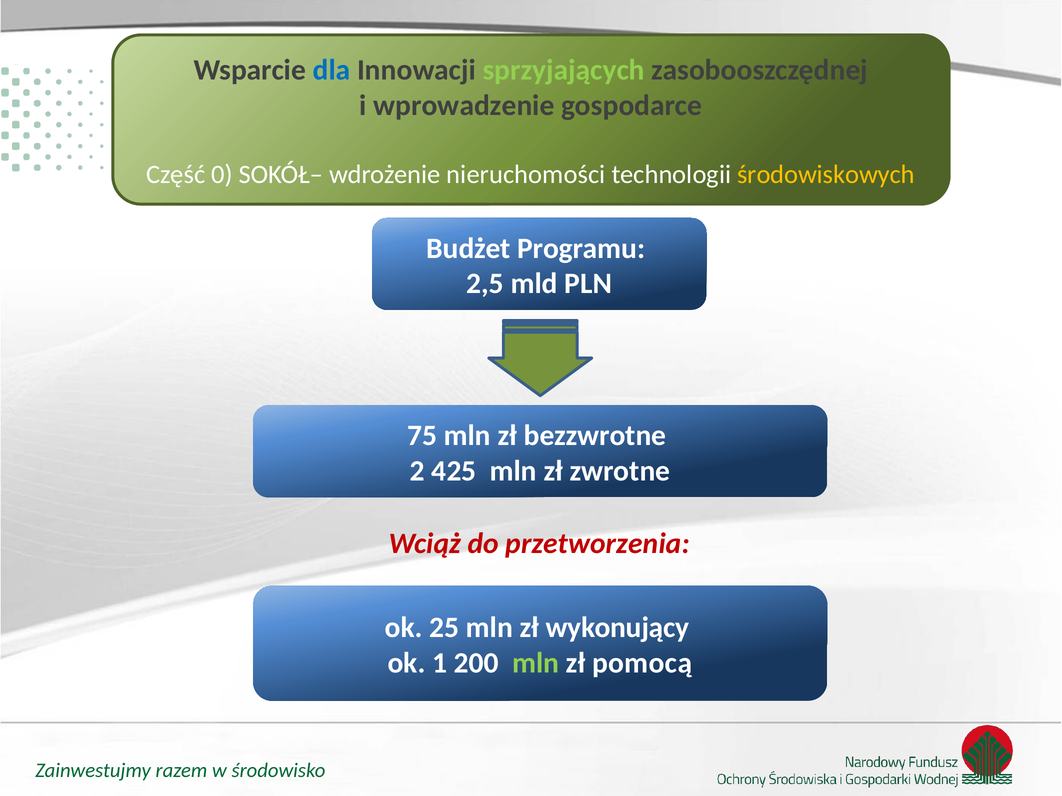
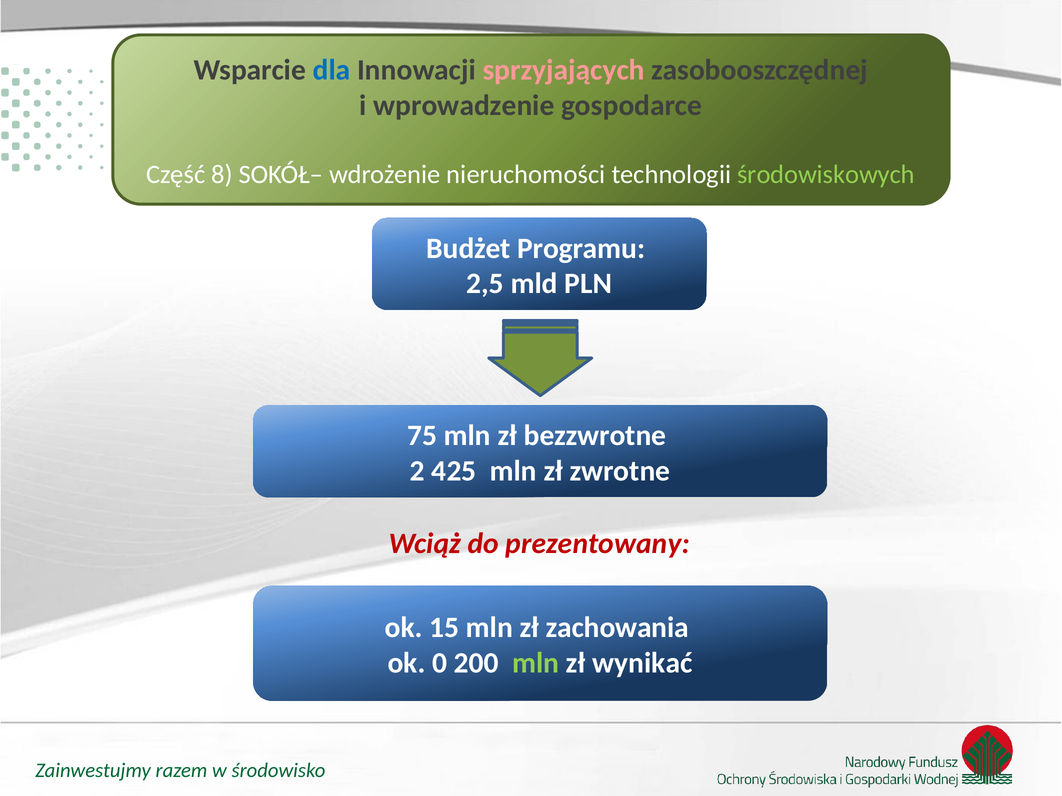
sprzyjających colour: light green -> pink
0: 0 -> 8
środowiskowych colour: yellow -> light green
przetworzenia: przetworzenia -> prezentowany
25: 25 -> 15
wykonujący: wykonujący -> zachowania
1: 1 -> 0
pomocą: pomocą -> wynikać
